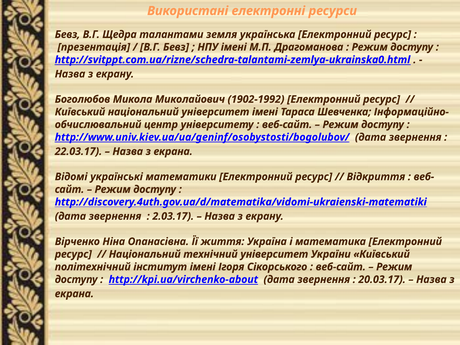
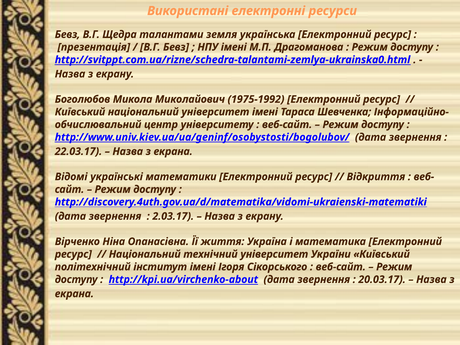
1902-1992: 1902-1992 -> 1975-1992
